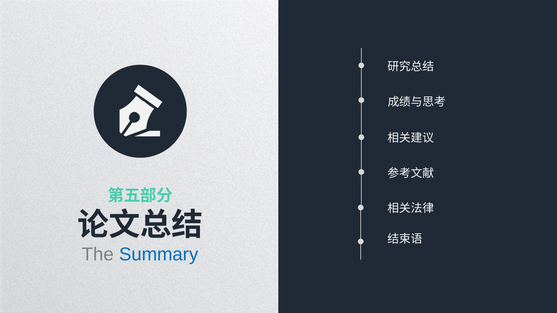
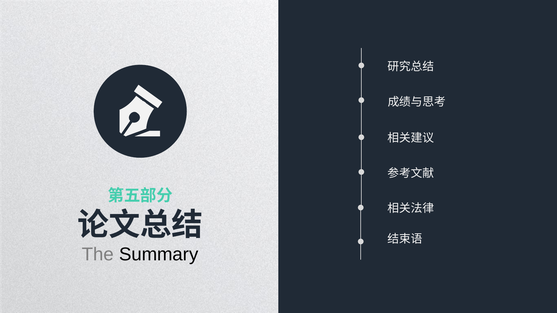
Summary colour: blue -> black
